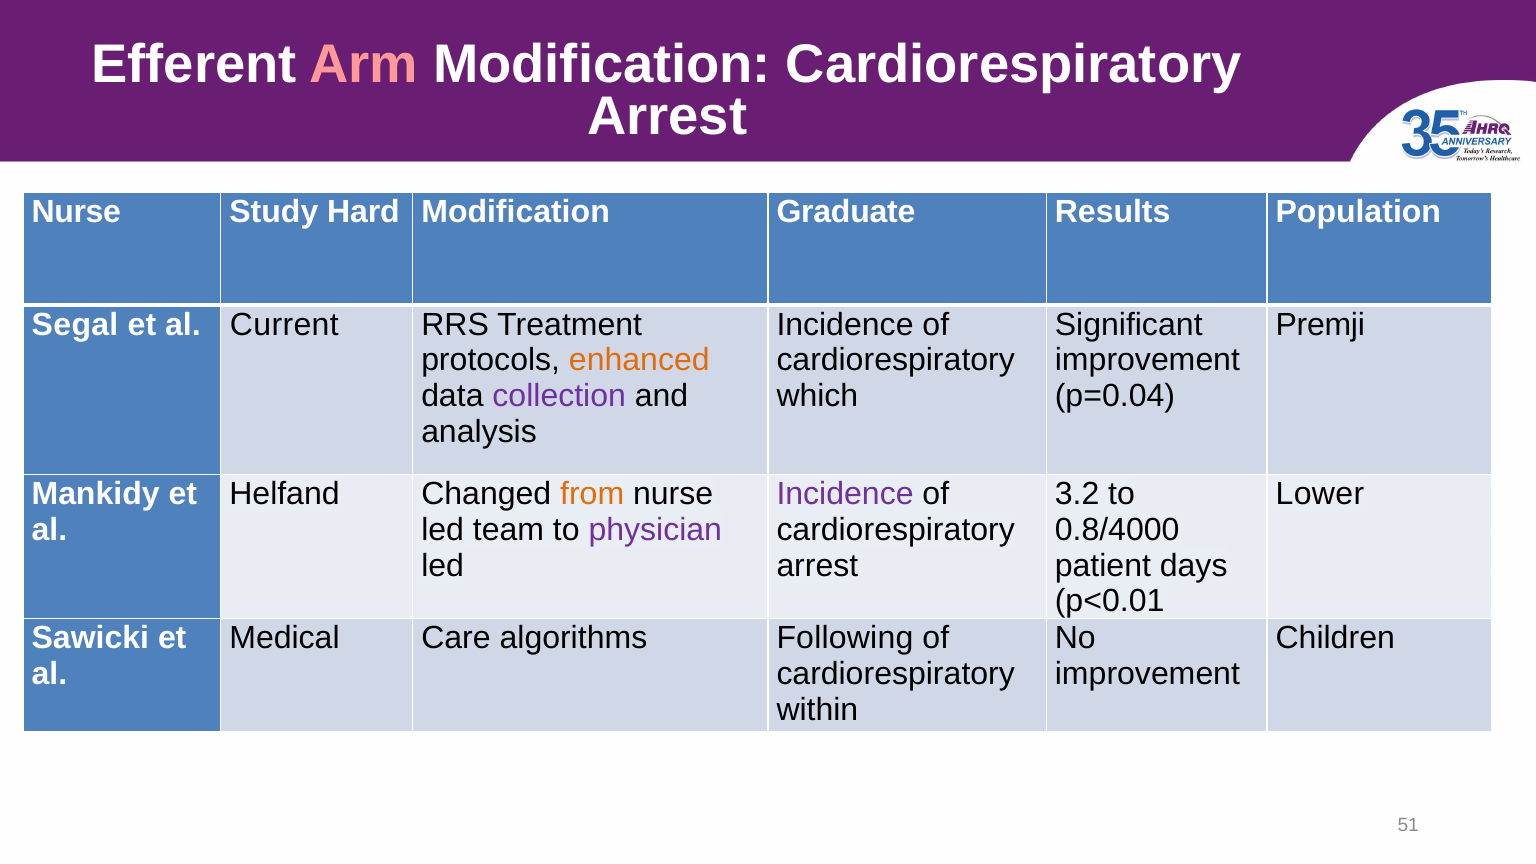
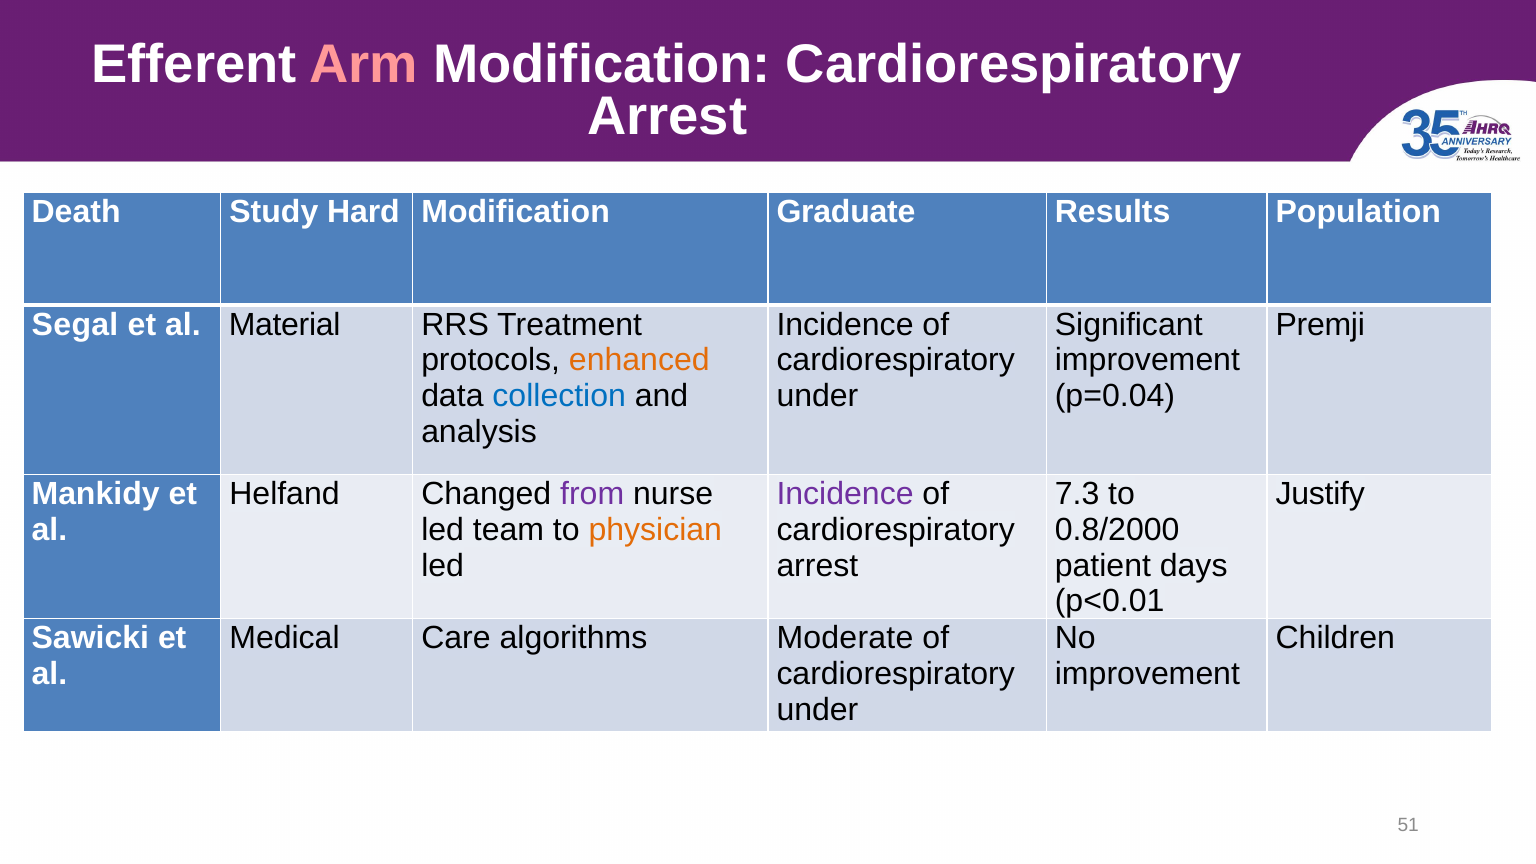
Nurse at (76, 212): Nurse -> Death
Current: Current -> Material
collection colour: purple -> blue
which at (817, 396): which -> under
from colour: orange -> purple
3.2: 3.2 -> 7.3
Lower: Lower -> Justify
physician colour: purple -> orange
0.8/4000: 0.8/4000 -> 0.8/2000
Following: Following -> Moderate
within at (817, 710): within -> under
